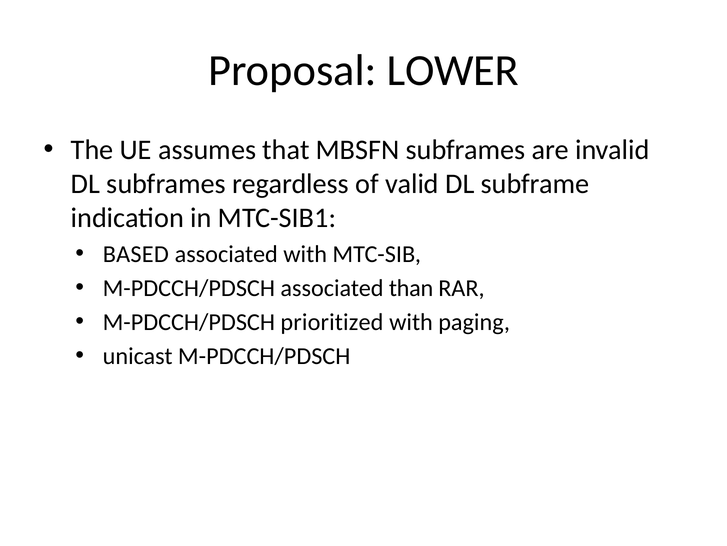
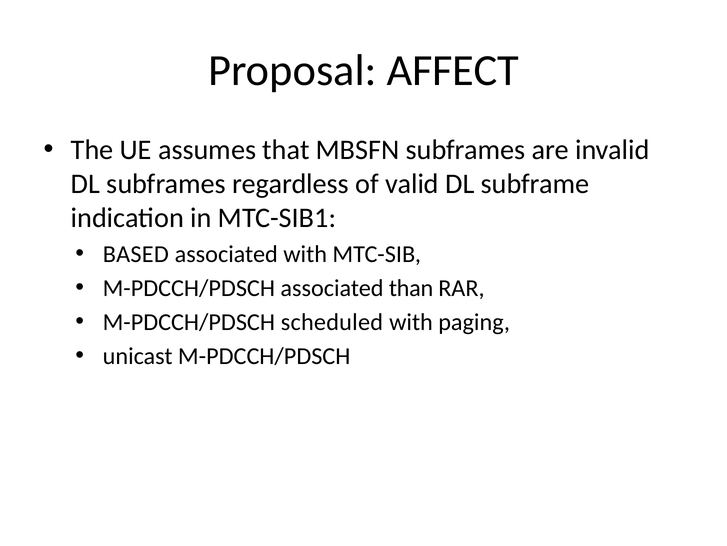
LOWER: LOWER -> AFFECT
prioritized: prioritized -> scheduled
